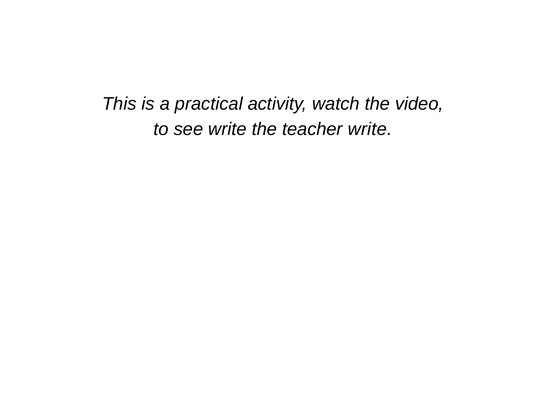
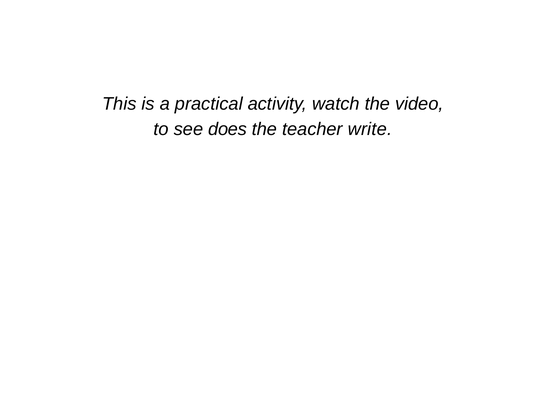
see write: write -> does
